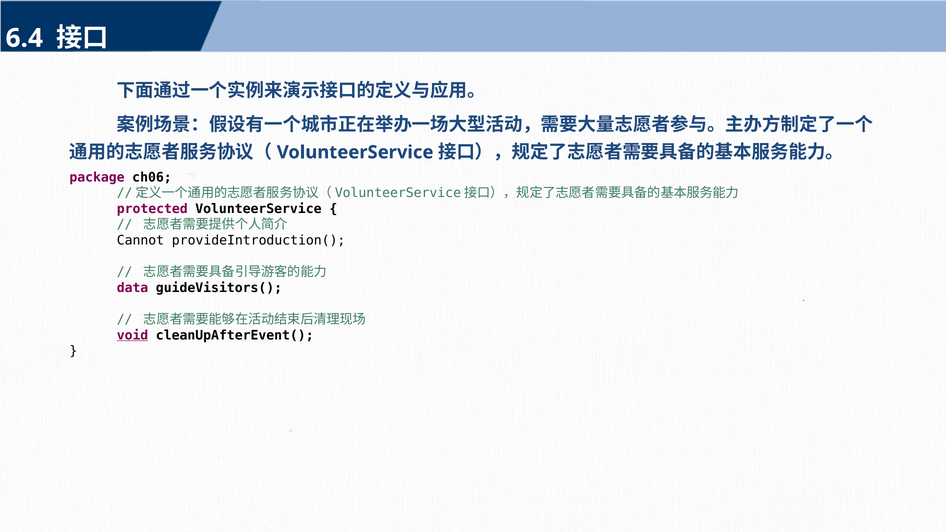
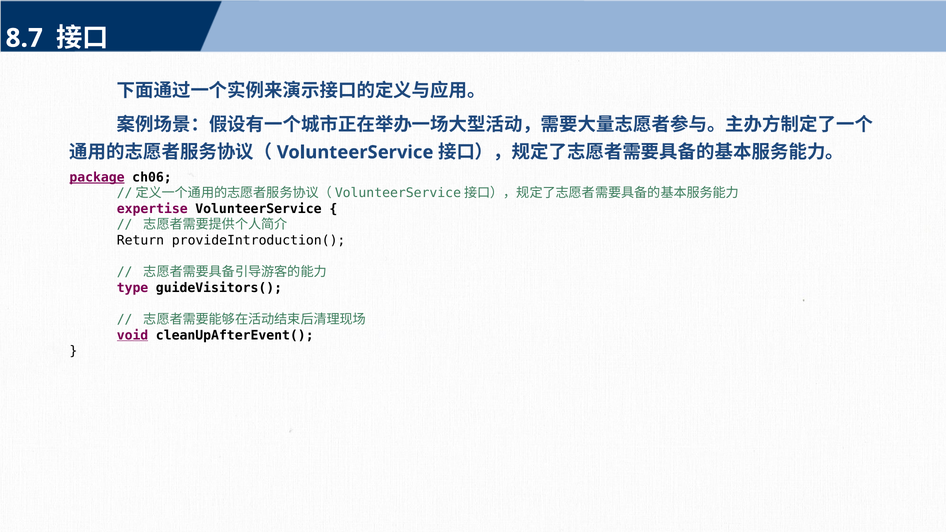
6.4: 6.4 -> 8.7
package underline: none -> present
protected: protected -> expertise
Cannot: Cannot -> Return
data: data -> type
